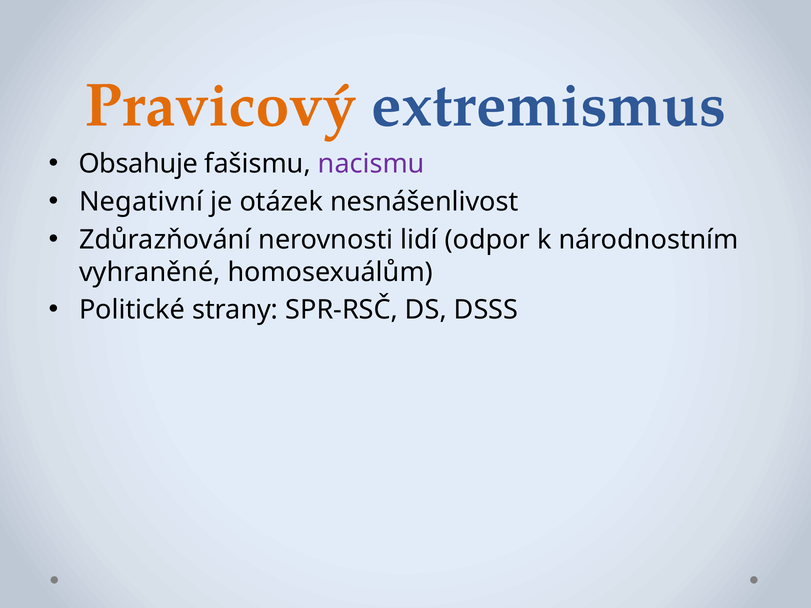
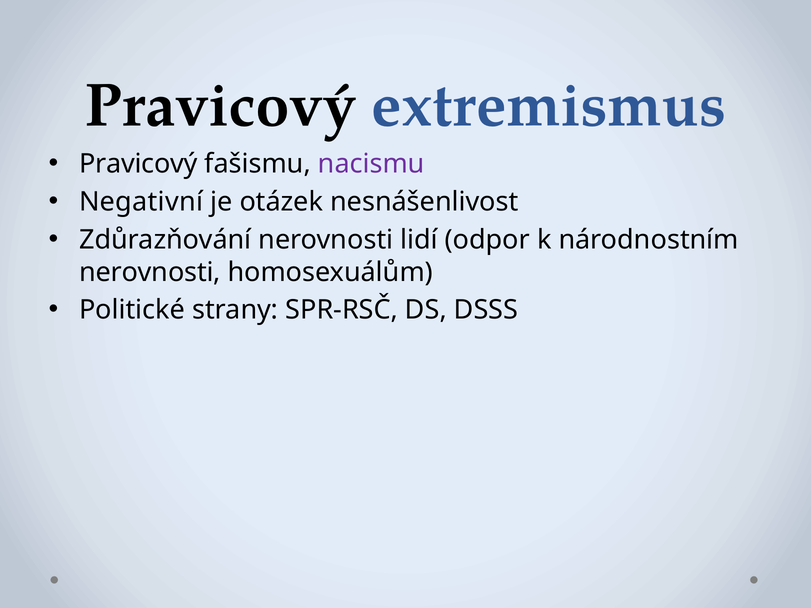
Pravicový at (221, 106) colour: orange -> black
Obsahuje at (138, 164): Obsahuje -> Pravicový
vyhraněné at (150, 272): vyhraněné -> nerovnosti
